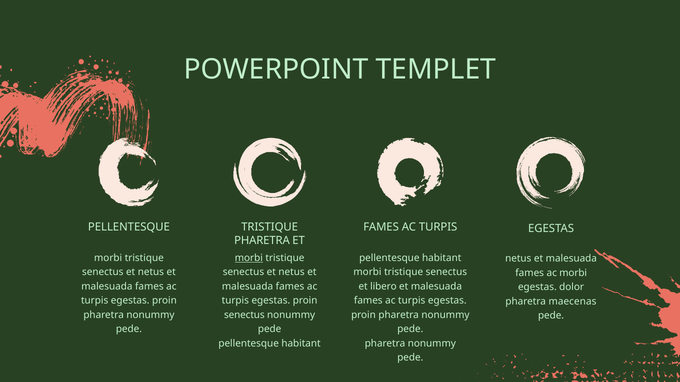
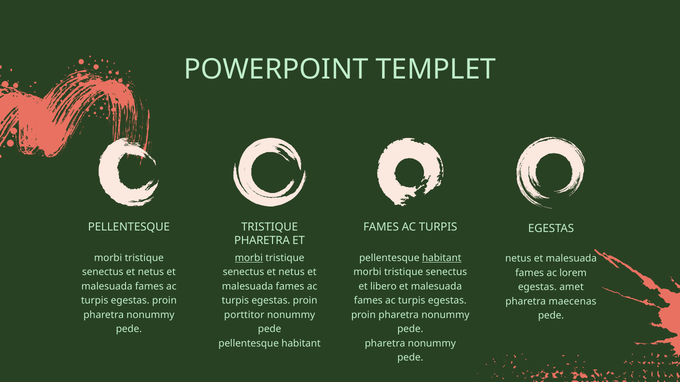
habitant at (442, 258) underline: none -> present
ac morbi: morbi -> lorem
dolor: dolor -> amet
senectus at (244, 315): senectus -> porttitor
